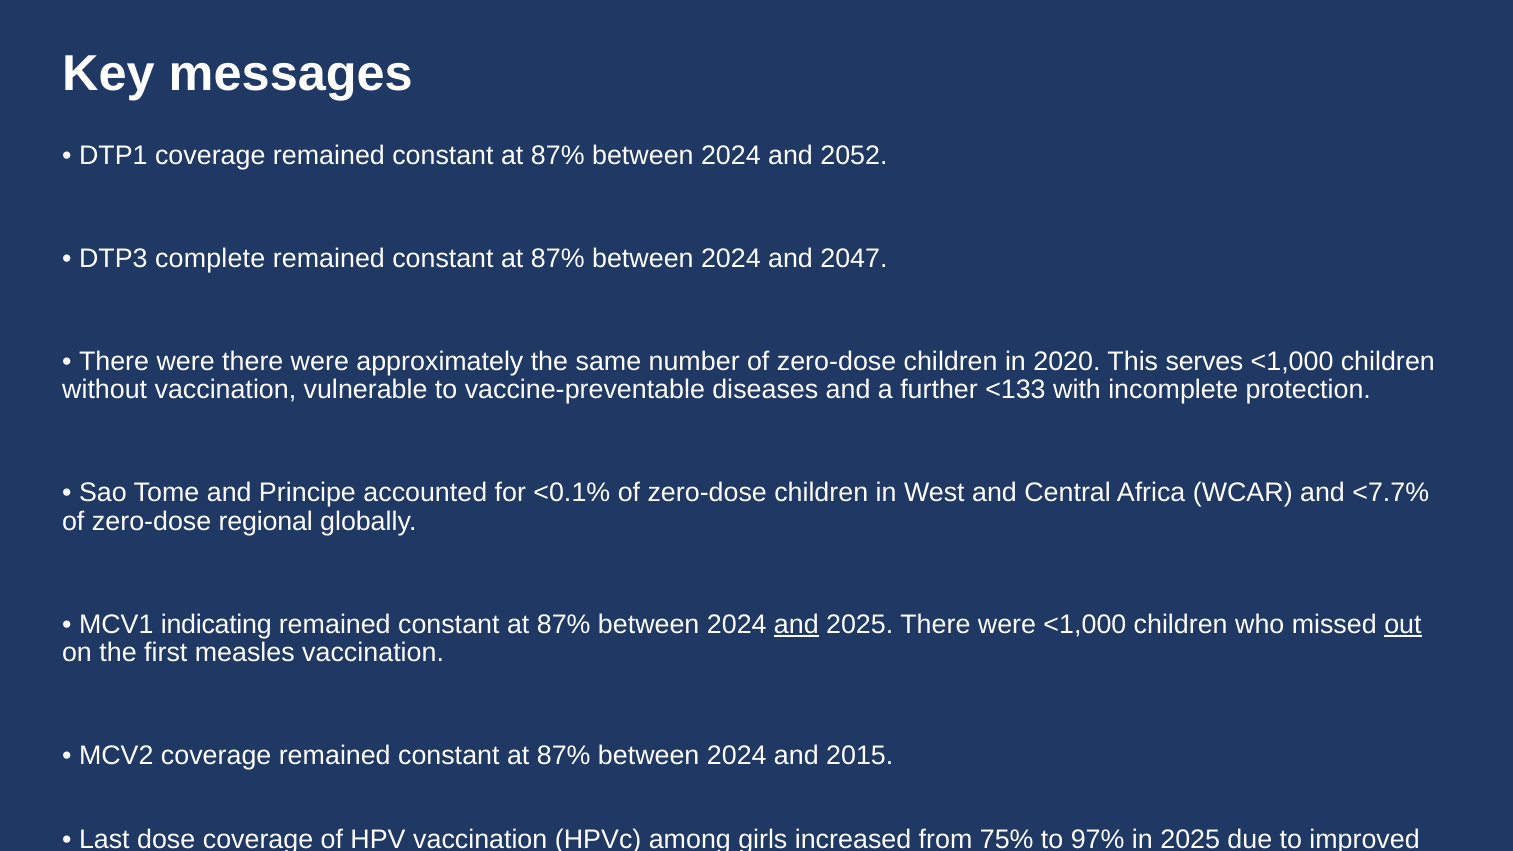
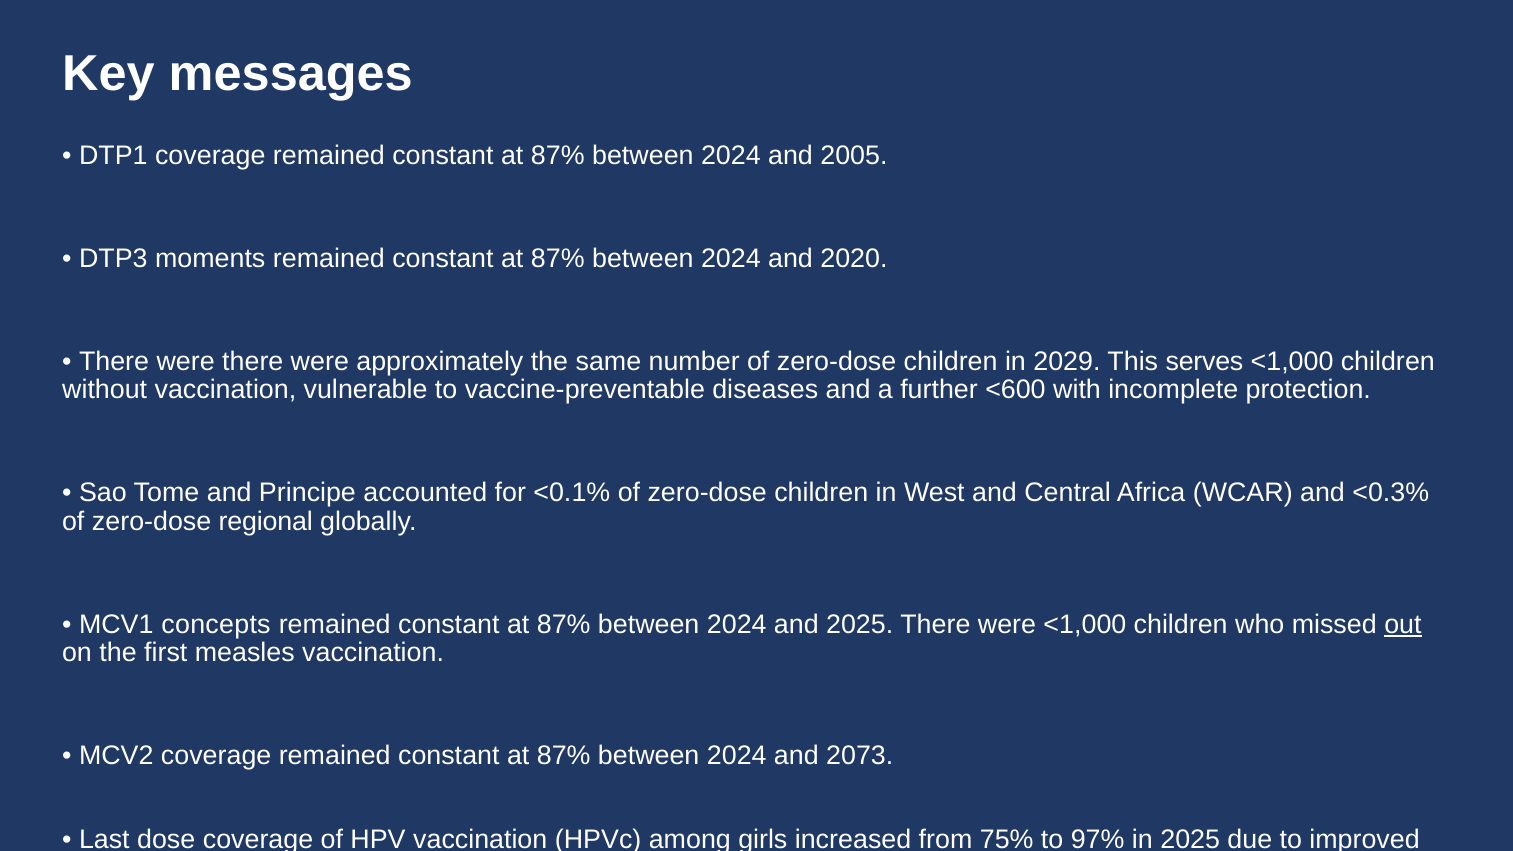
2052: 2052 -> 2005
complete: complete -> moments
2047: 2047 -> 2020
2020: 2020 -> 2029
<133: <133 -> <600
<7.7%: <7.7% -> <0.3%
indicating: indicating -> concepts
and at (796, 624) underline: present -> none
2015: 2015 -> 2073
